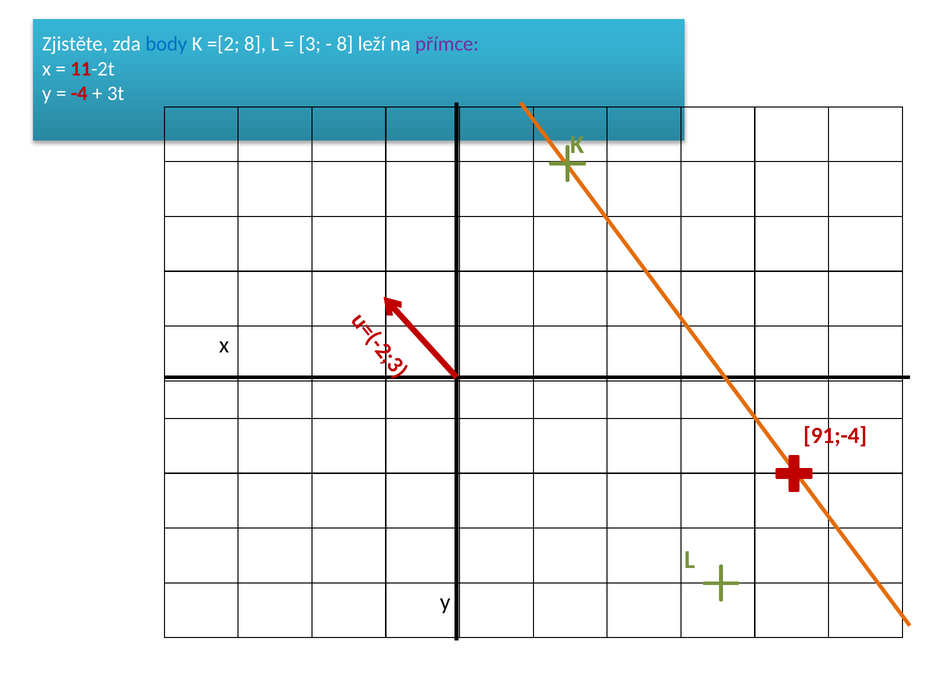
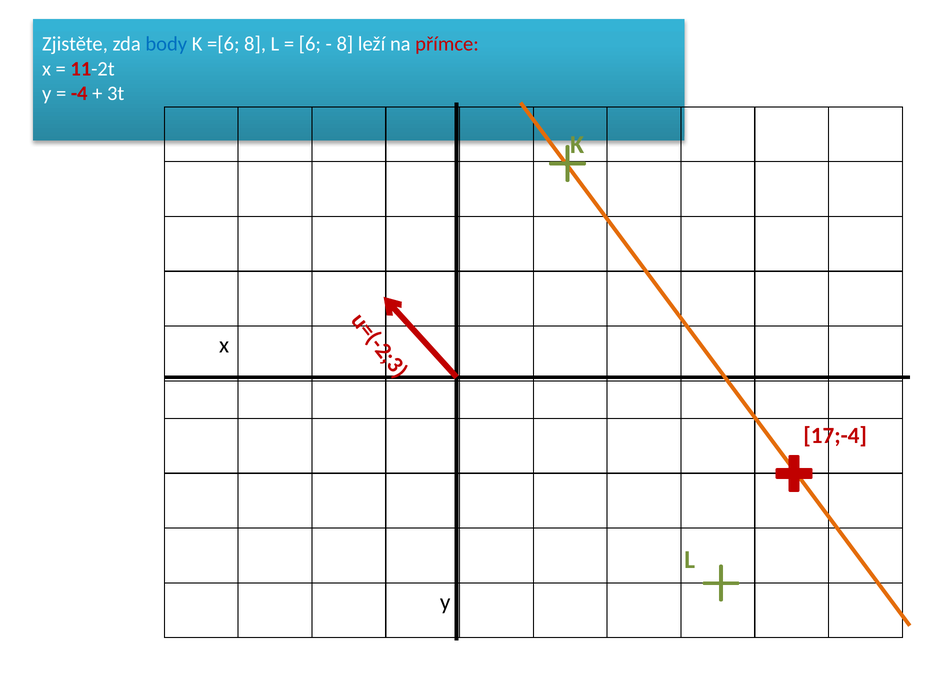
=[2: =[2 -> =[6
3 at (310, 44): 3 -> 6
přímce colour: purple -> red
91;-4: 91;-4 -> 17;-4
